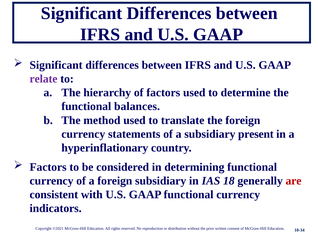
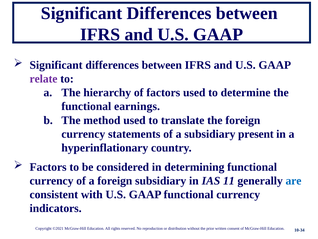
balances: balances -> earnings
18: 18 -> 11
are colour: red -> blue
